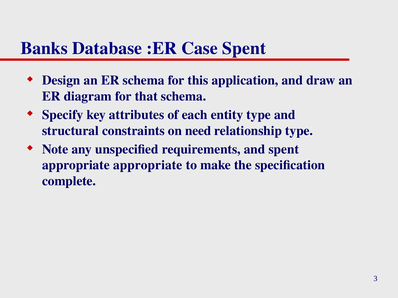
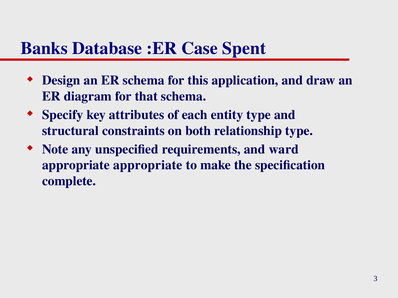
need: need -> both
and spent: spent -> ward
